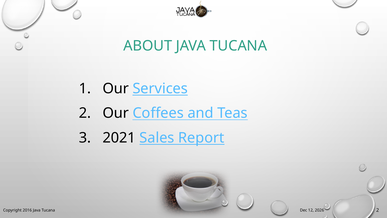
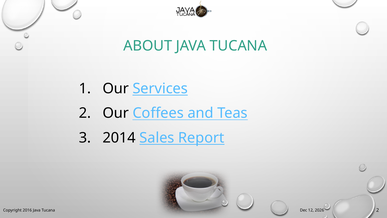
2021: 2021 -> 2014
